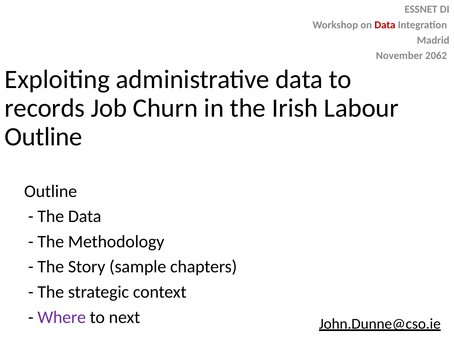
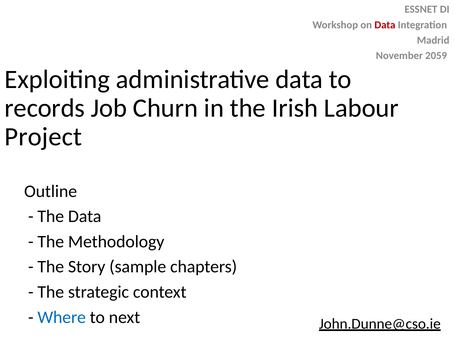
2062: 2062 -> 2059
Outline at (43, 137): Outline -> Project
Where colour: purple -> blue
